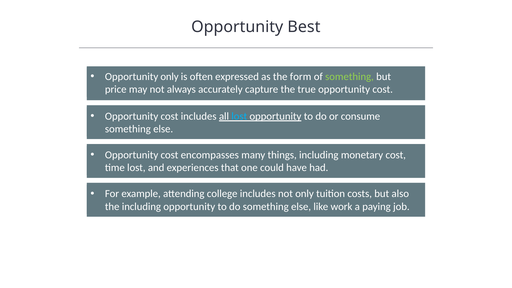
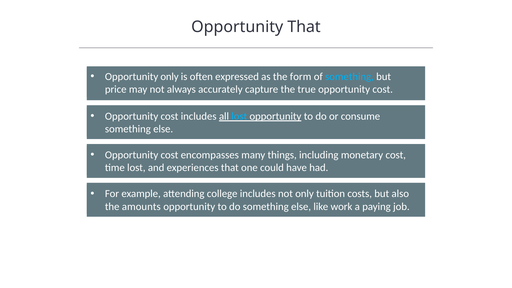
Opportunity Best: Best -> That
something at (349, 77) colour: light green -> light blue
the including: including -> amounts
